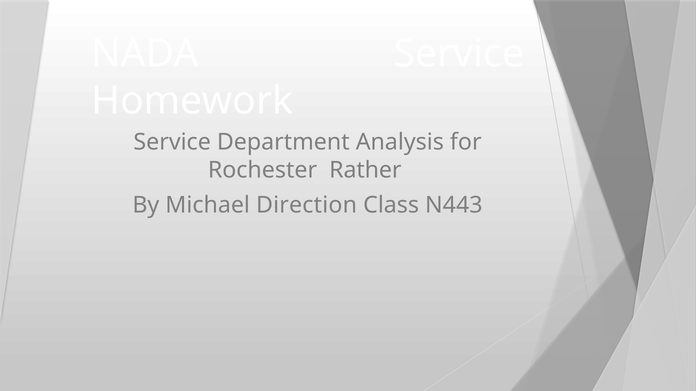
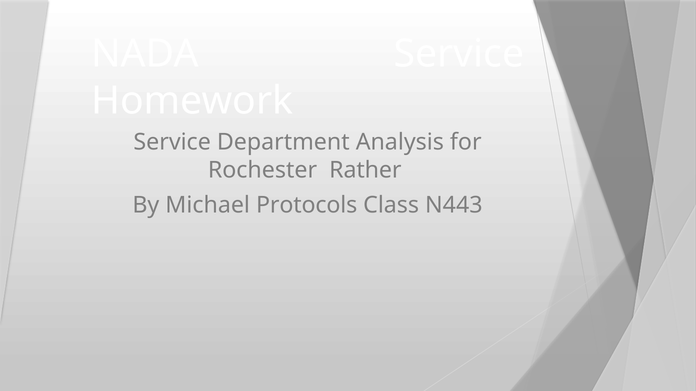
Direction: Direction -> Protocols
